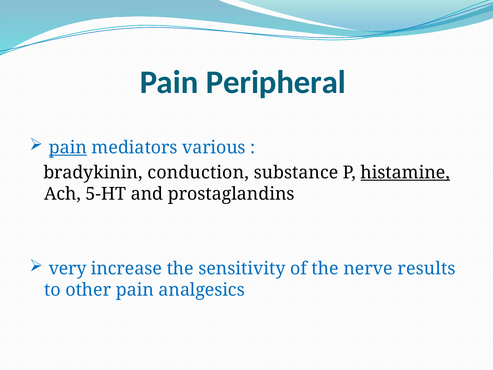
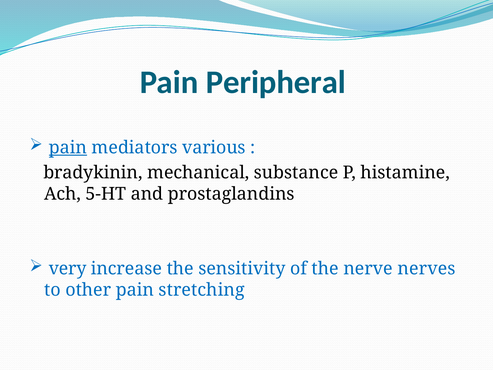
conduction: conduction -> mechanical
histamine underline: present -> none
results: results -> nerves
analgesics: analgesics -> stretching
